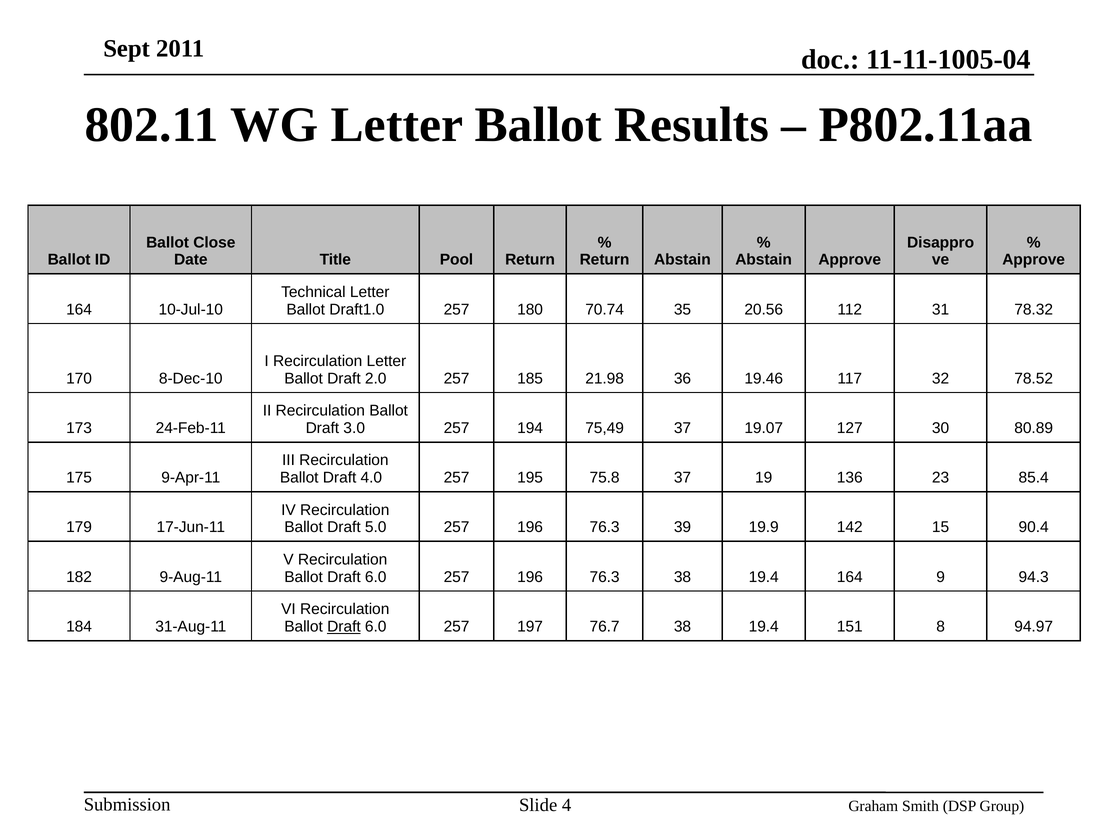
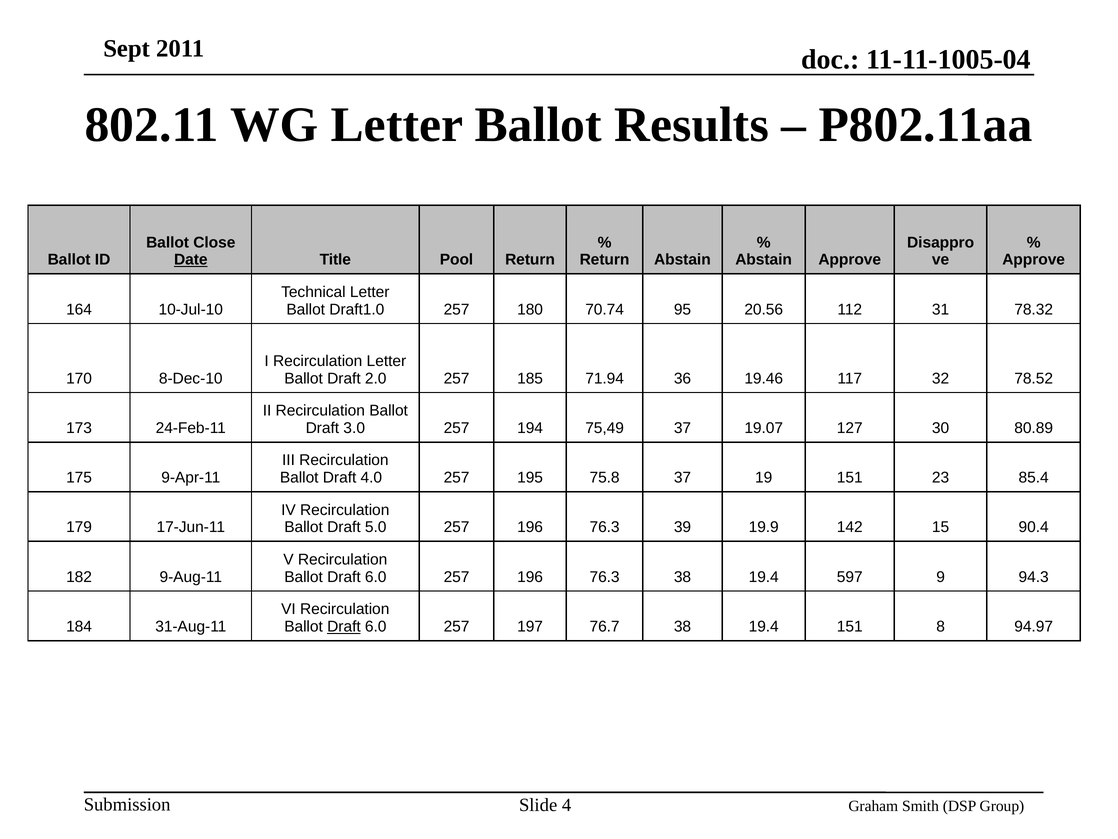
Date underline: none -> present
35: 35 -> 95
21.98: 21.98 -> 71.94
19 136: 136 -> 151
19.4 164: 164 -> 597
